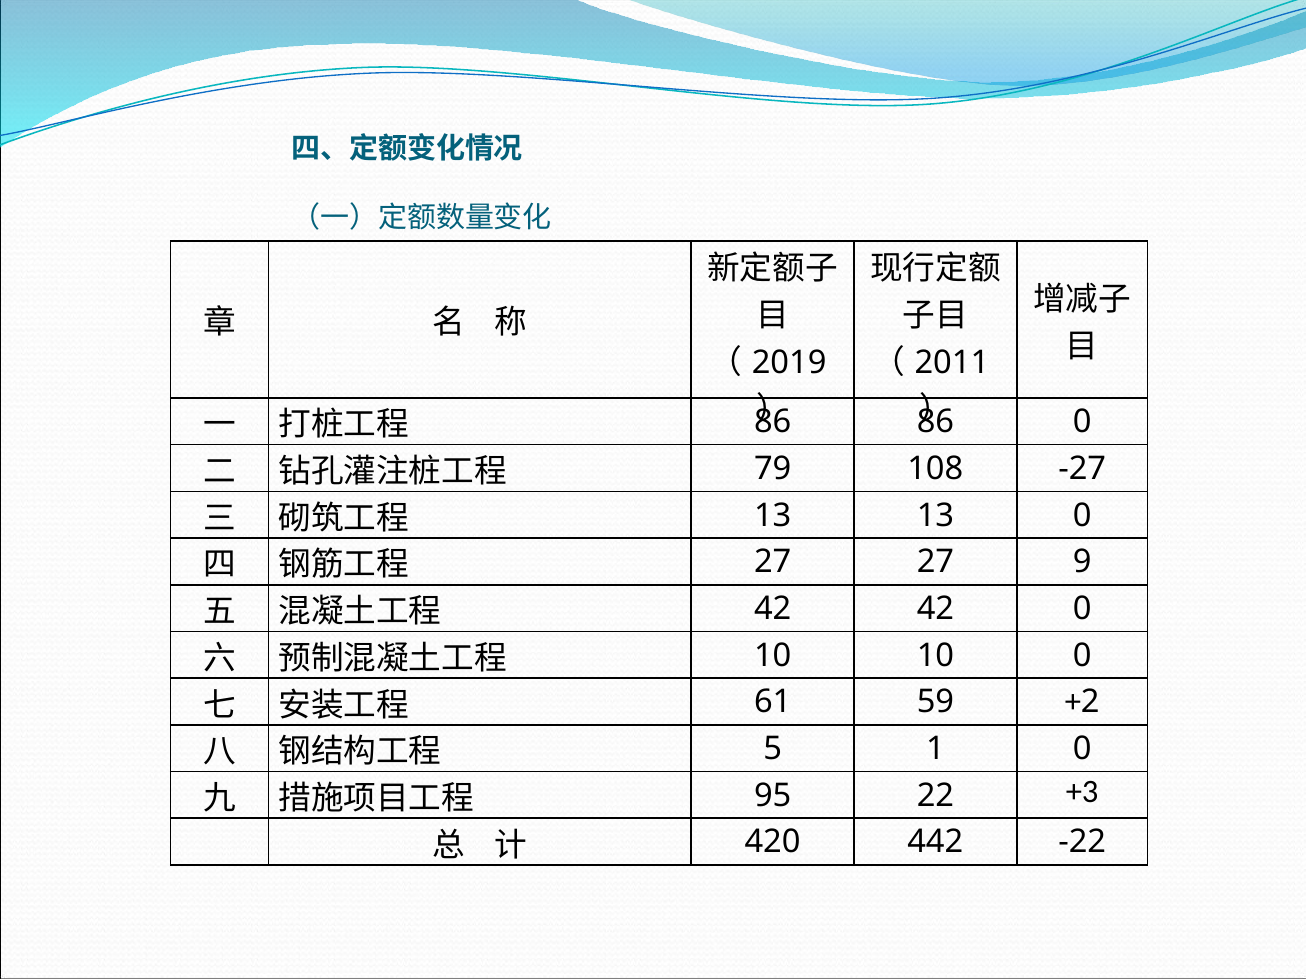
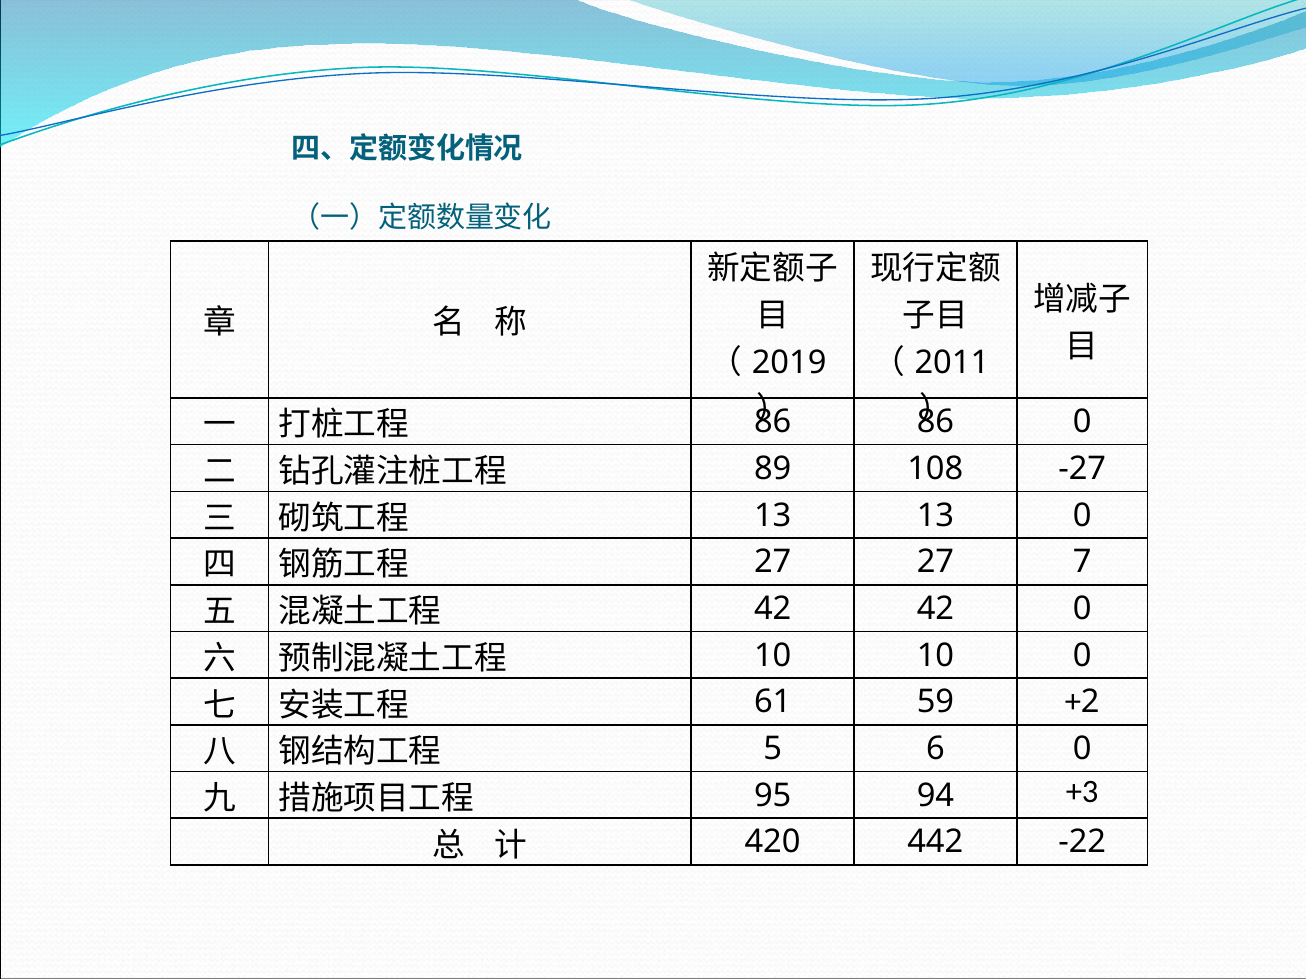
79: 79 -> 89
9: 9 -> 7
1: 1 -> 6
22: 22 -> 94
